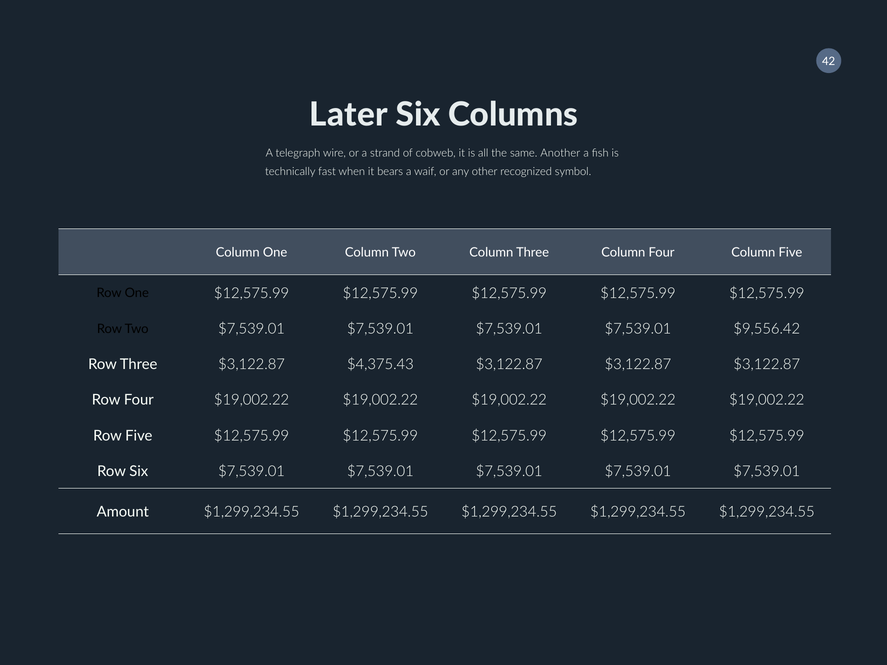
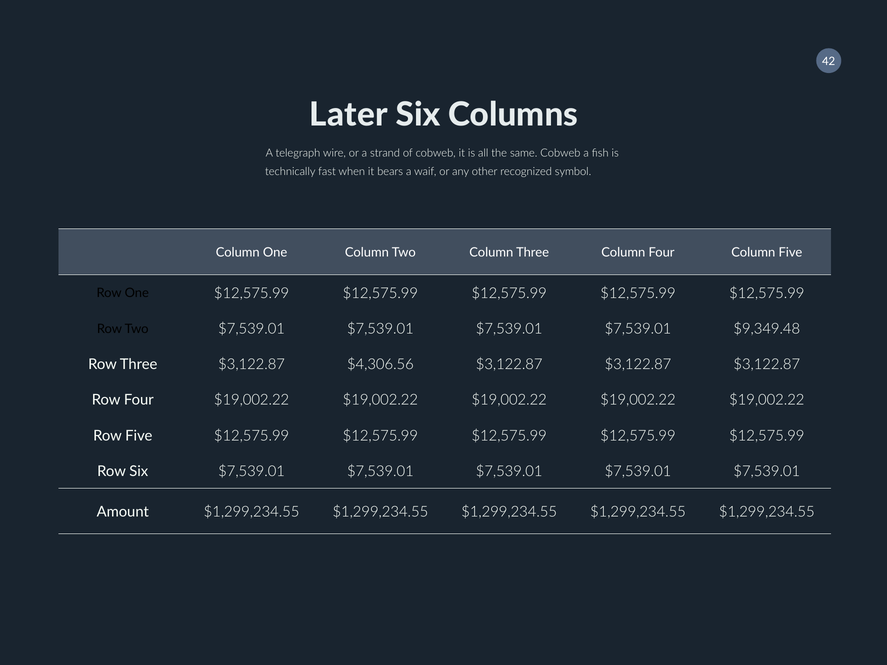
same Another: Another -> Cobweb
$9,556.42: $9,556.42 -> $9,349.48
$4,375.43: $4,375.43 -> $4,306.56
